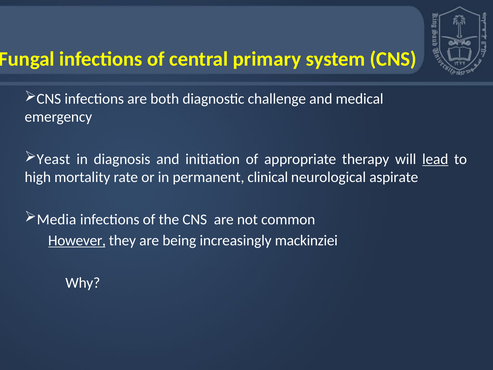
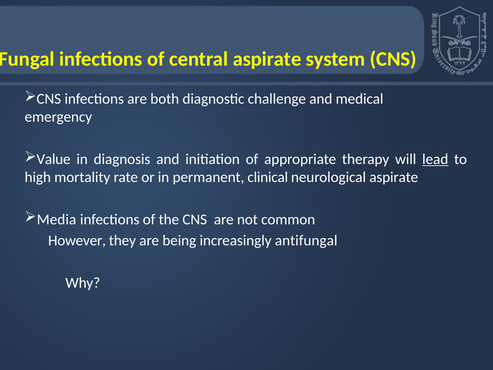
central primary: primary -> aspirate
Yeast: Yeast -> Value
However underline: present -> none
mackinziei: mackinziei -> antifungal
